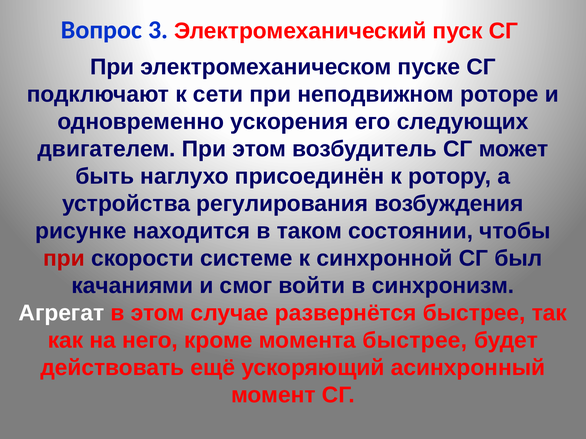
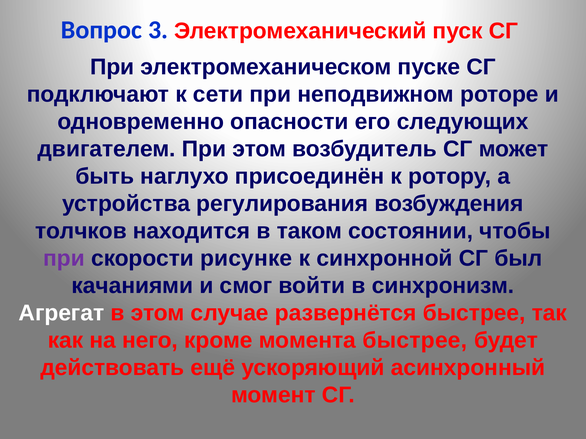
ускорения: ускорения -> опасности
рисунке: рисунке -> толчков
при at (64, 259) colour: red -> purple
системе: системе -> рисунке
